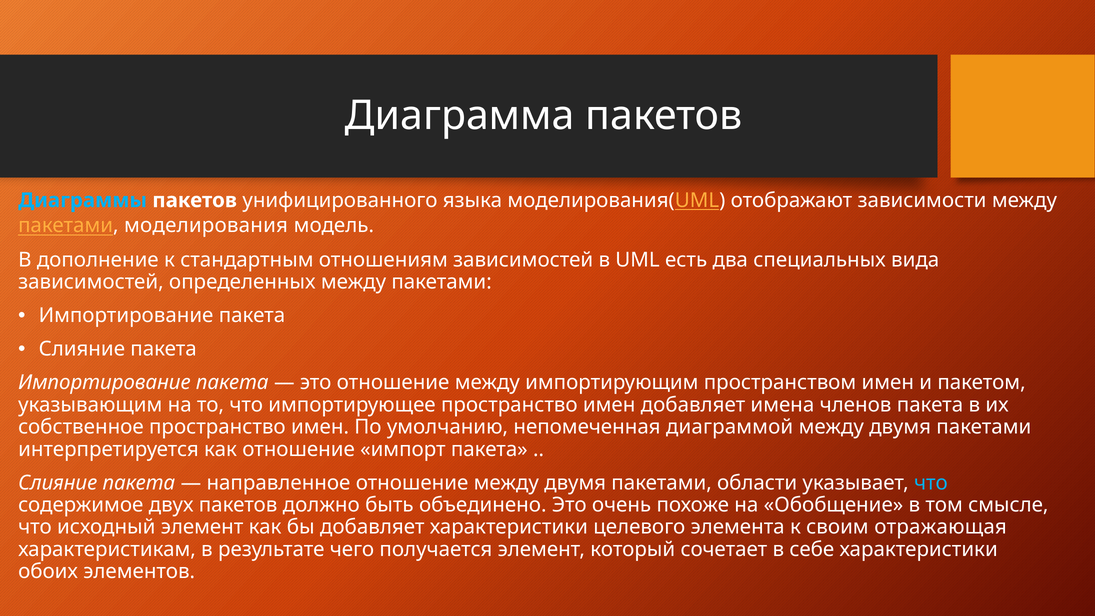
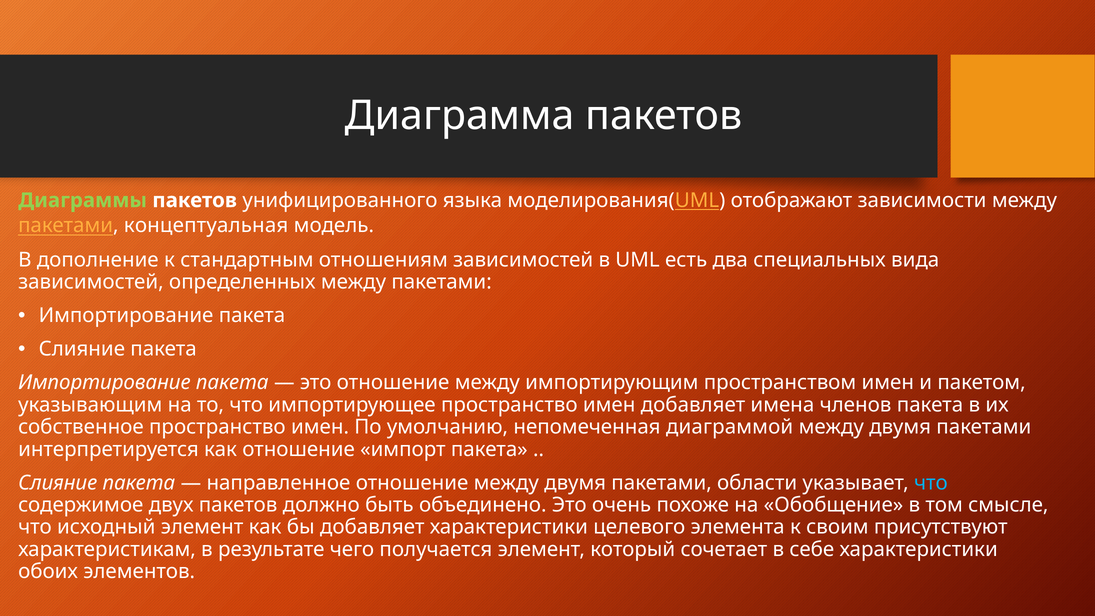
Диаграммы colour: light blue -> light green
моделирования: моделирования -> концептуальная
отражающая: отражающая -> присутствуют
